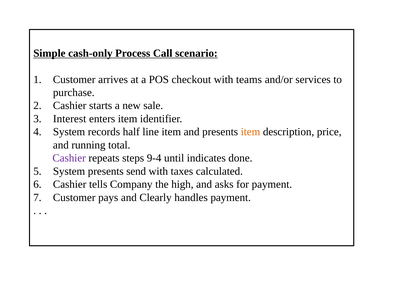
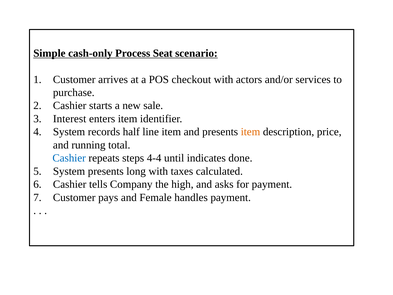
Call: Call -> Seat
teams: teams -> actors
Cashier at (69, 158) colour: purple -> blue
9-4: 9-4 -> 4-4
send: send -> long
Clearly: Clearly -> Female
